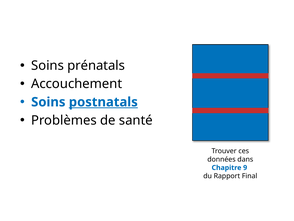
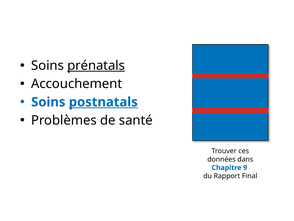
prénatals underline: none -> present
